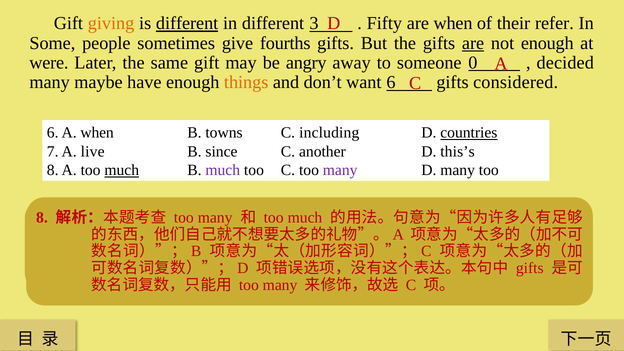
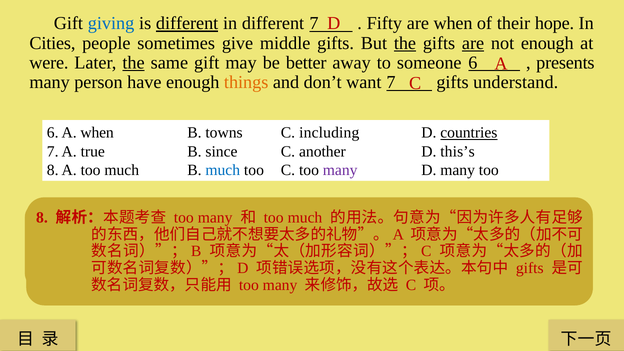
giving colour: orange -> blue
different 3: 3 -> 7
refer: refer -> hope
Some: Some -> Cities
fourths: fourths -> middle
the at (405, 43) underline: none -> present
the at (134, 63) underline: none -> present
angry: angry -> better
someone 0: 0 -> 6
decided: decided -> presents
maybe: maybe -> person
want 6: 6 -> 7
considered: considered -> understand
live: live -> true
much at (122, 170) underline: present -> none
much at (223, 170) colour: purple -> blue
